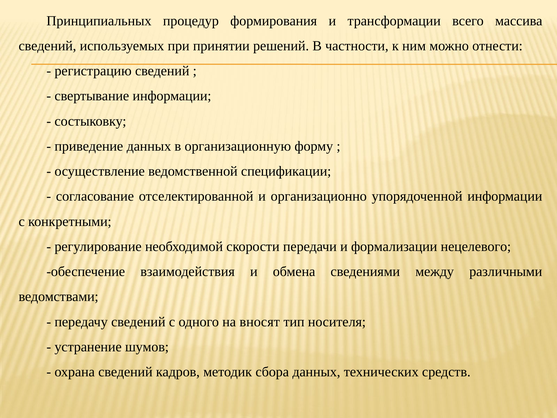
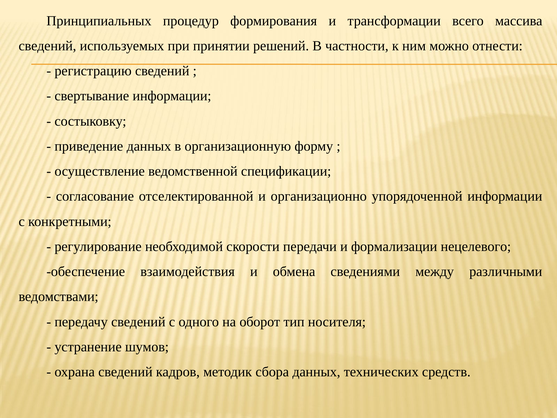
вносят: вносят -> оборот
